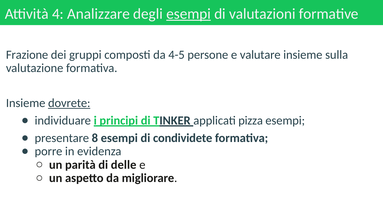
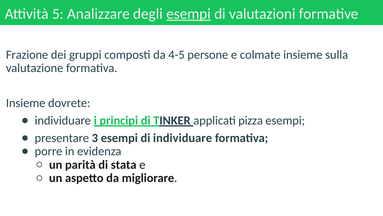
4: 4 -> 5
valutare: valutare -> colmate
dovrete underline: present -> none
8: 8 -> 3
di condividete: condividete -> individuare
delle: delle -> stata
